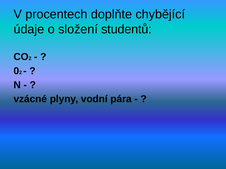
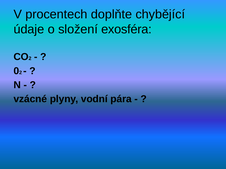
studentů: studentů -> exosféra
